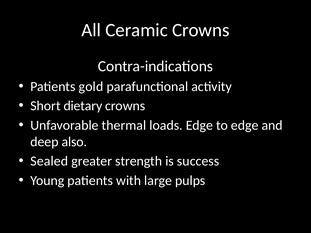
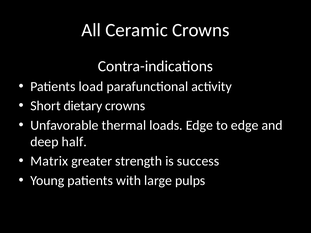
gold: gold -> load
also: also -> half
Sealed: Sealed -> Matrix
